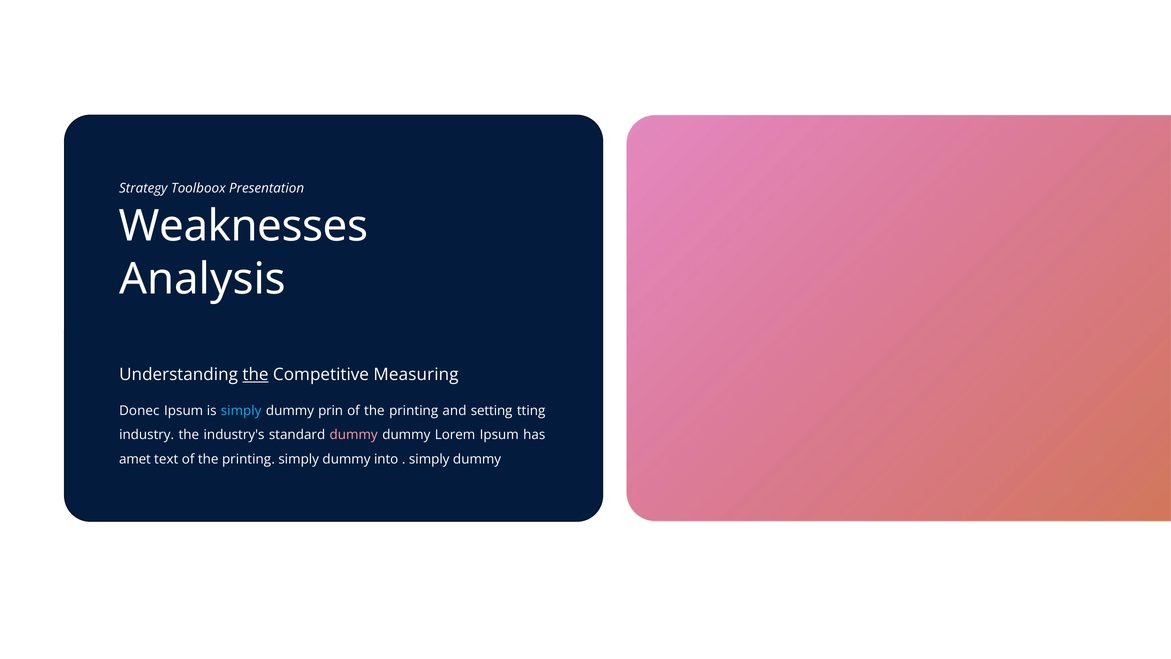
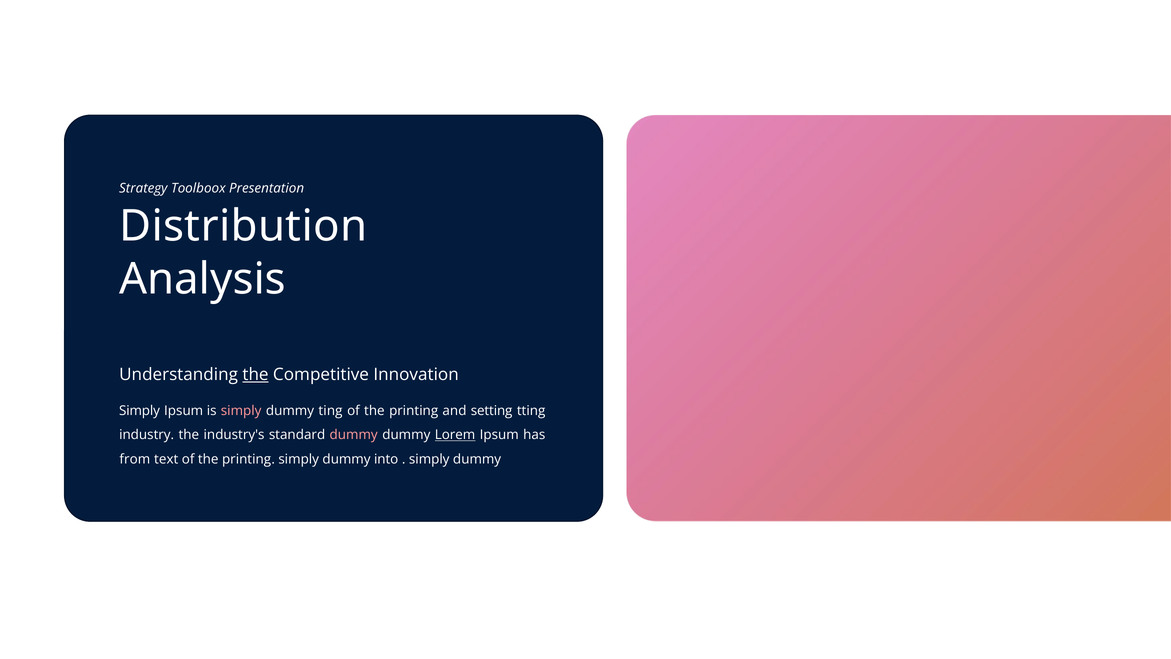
Weaknesses: Weaknesses -> Distribution
Measuring: Measuring -> Innovation
Donec at (139, 411): Donec -> Simply
simply at (241, 411) colour: light blue -> pink
prin: prin -> ting
Lorem underline: none -> present
amet: amet -> from
